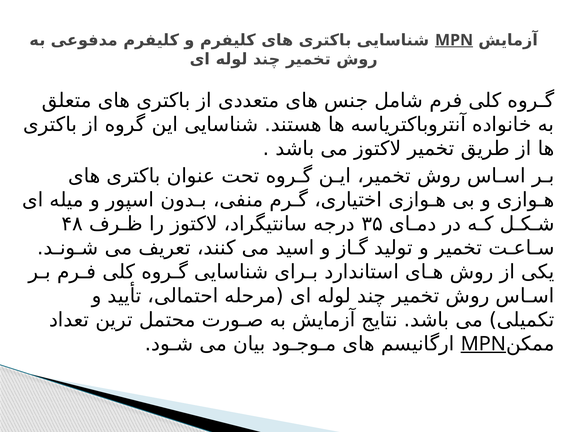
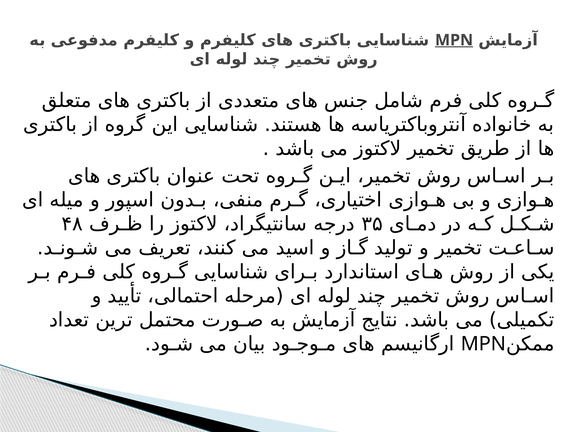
MPN at (483, 344) underline: present -> none
